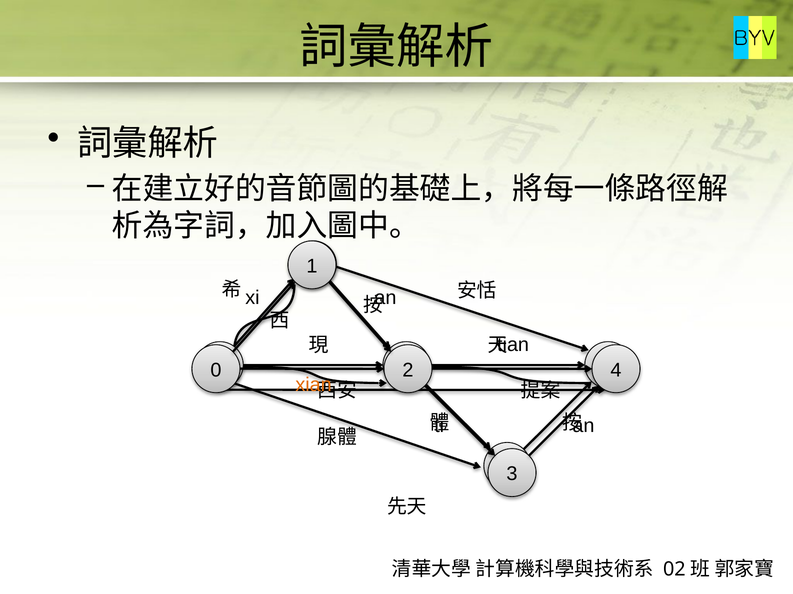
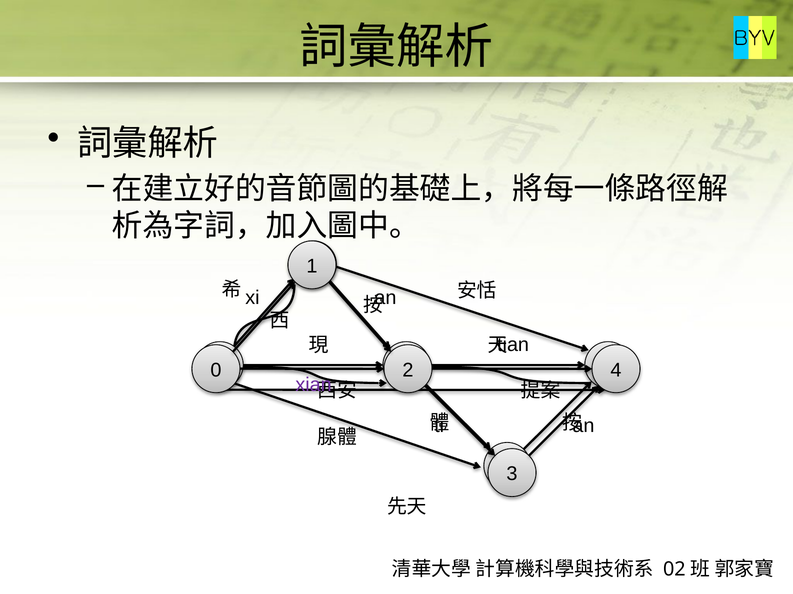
xian colour: orange -> purple
